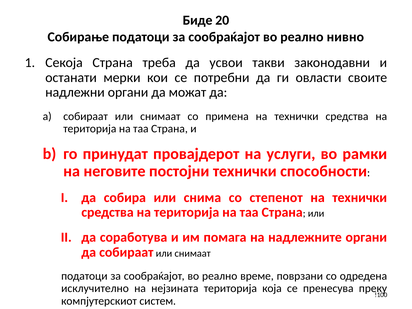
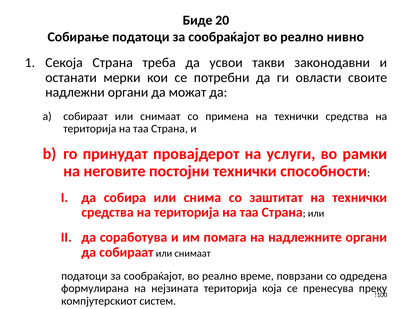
степенот: степенот -> заштитат
исклучително: исклучително -> формулирана
